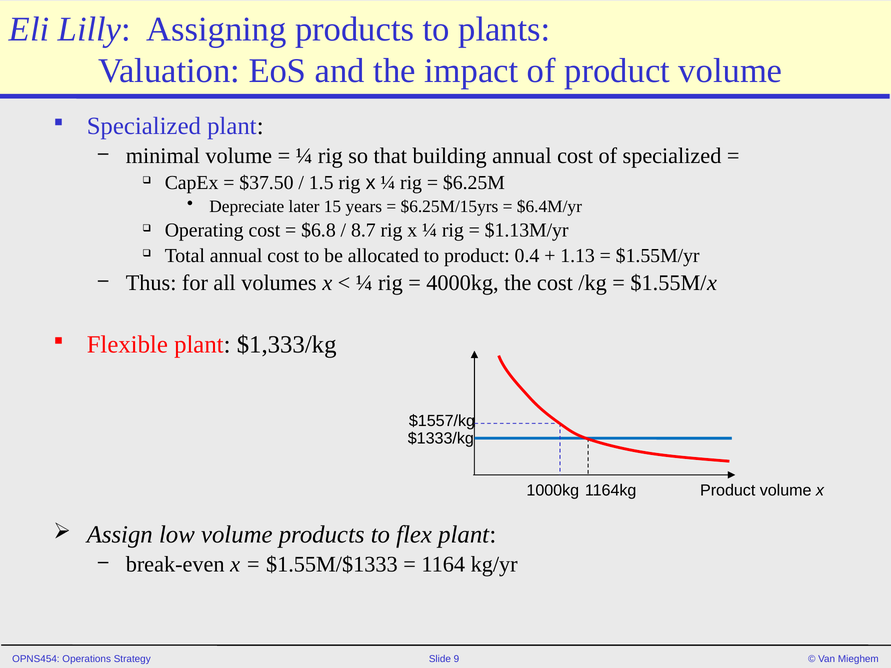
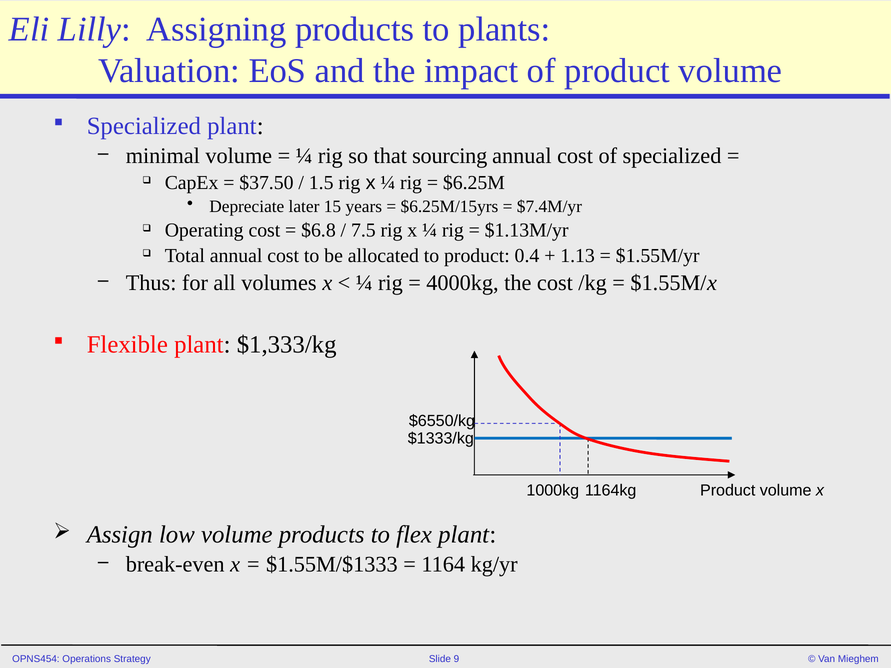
building: building -> sourcing
$6.4M/yr: $6.4M/yr -> $7.4M/yr
8.7: 8.7 -> 7.5
$1557/kg: $1557/kg -> $6550/kg
